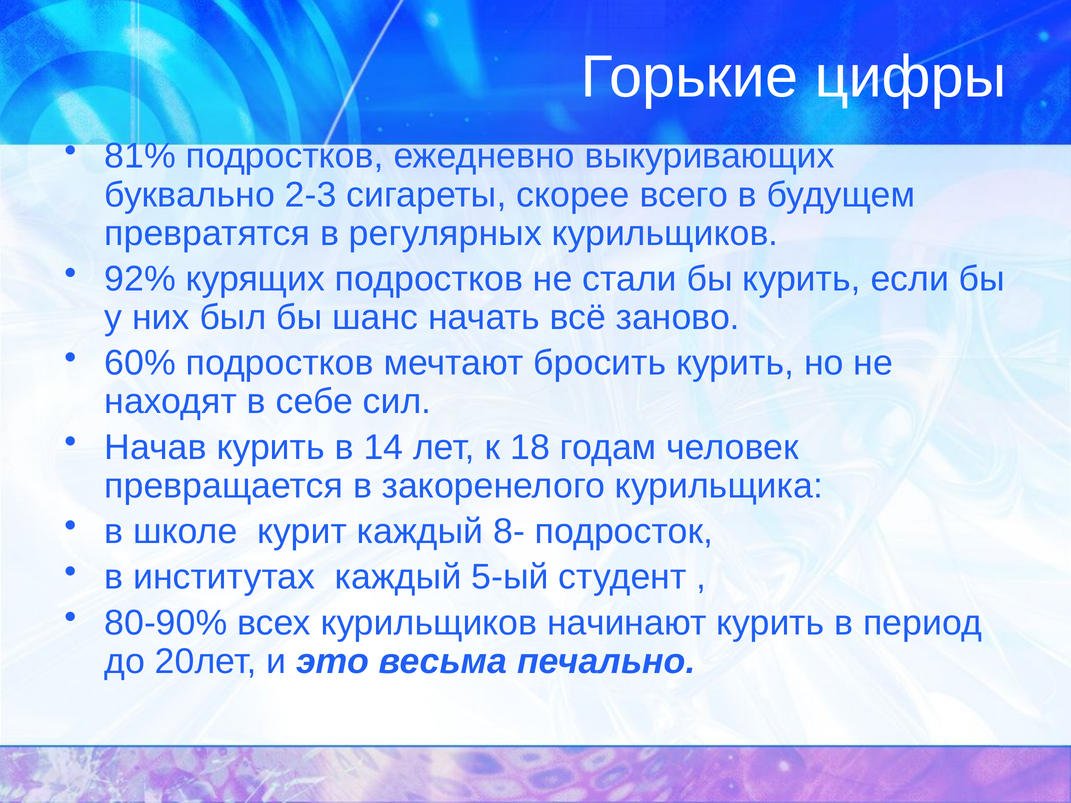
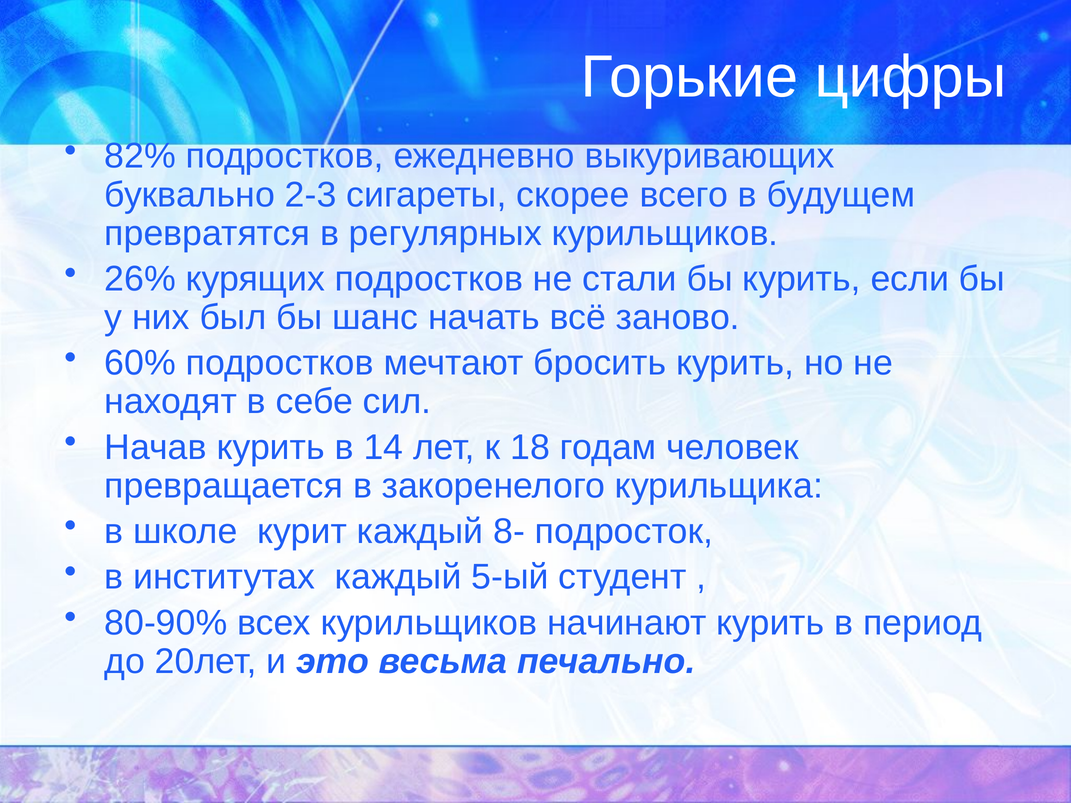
81%: 81% -> 82%
92%: 92% -> 26%
